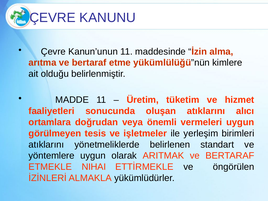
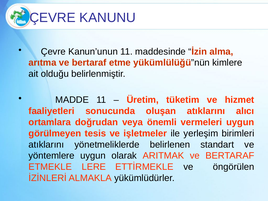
NIHAI: NIHAI -> LERE
